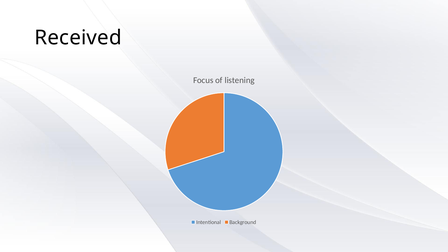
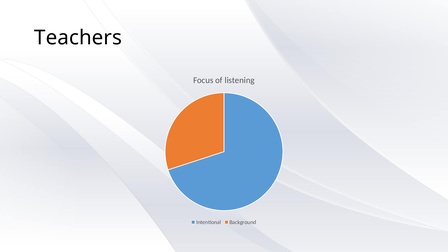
Received: Received -> Teachers
